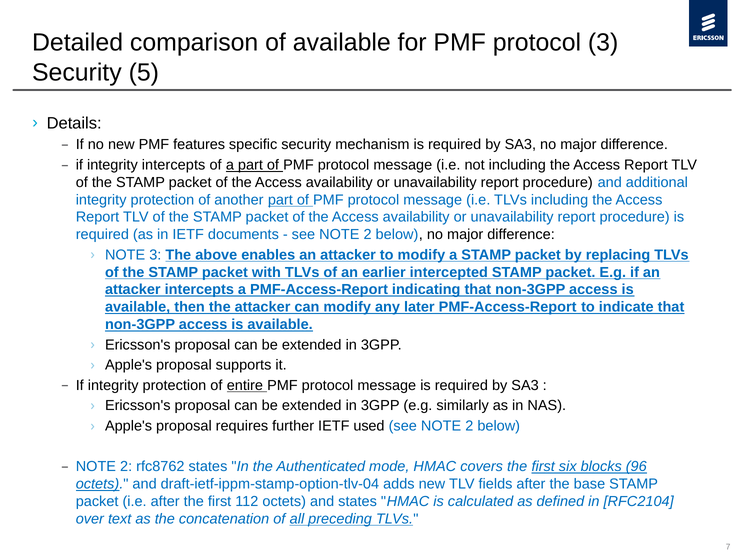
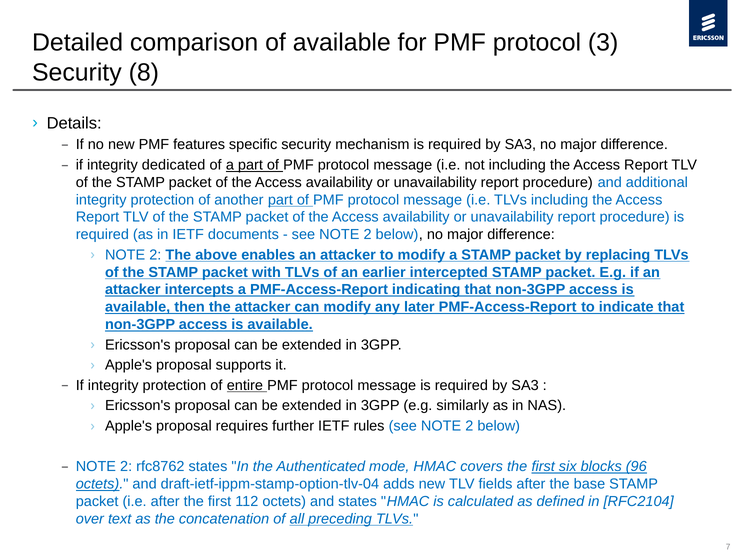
5: 5 -> 8
integrity intercepts: intercepts -> dedicated
3 at (155, 255): 3 -> 2
used: used -> rules
